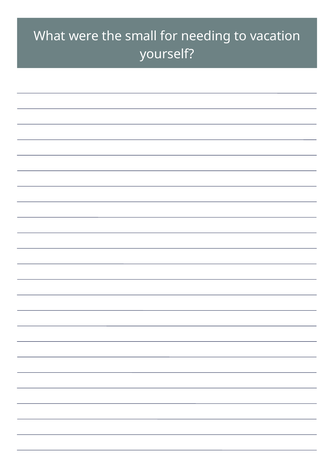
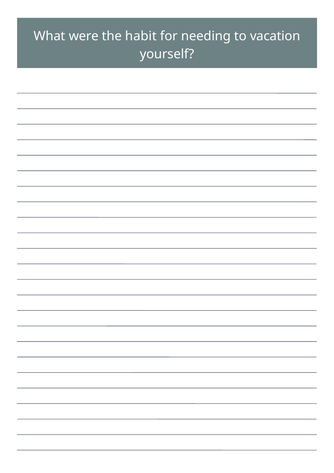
small: small -> habit
